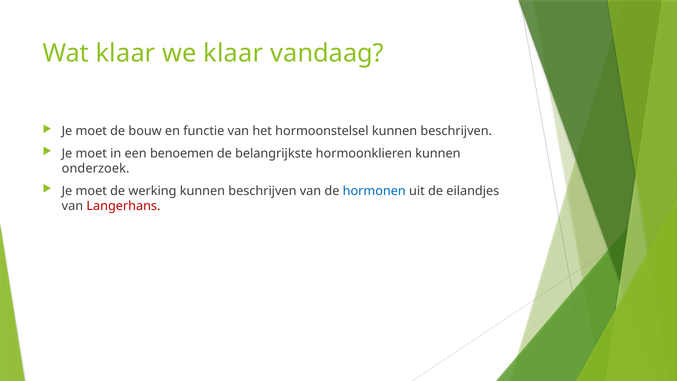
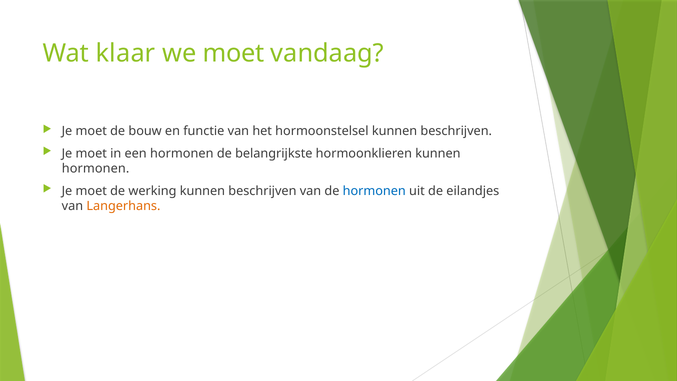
we klaar: klaar -> moet
een benoemen: benoemen -> hormonen
onderzoek at (96, 169): onderzoek -> hormonen
Langerhans colour: red -> orange
